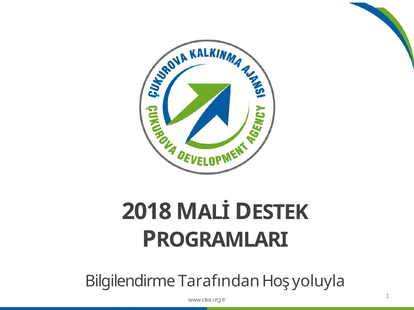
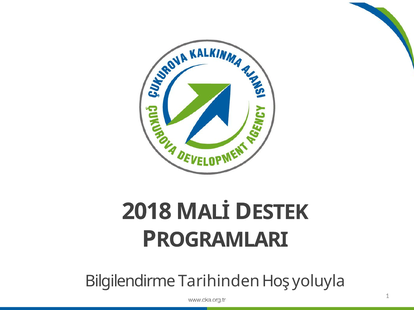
Tarafından: Tarafından -> Tarihinden
